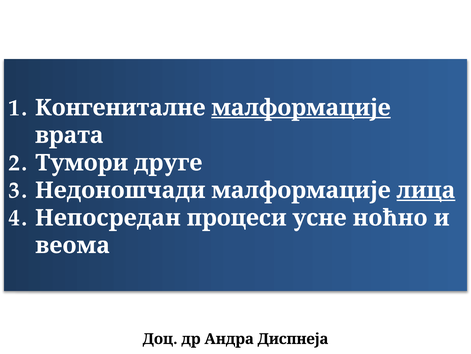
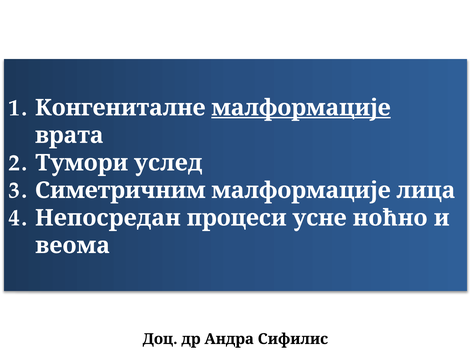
друге: друге -> услед
Недоношчади: Недоношчади -> Симетричним
лица underline: present -> none
Диспнеја: Диспнеја -> Сифилис
